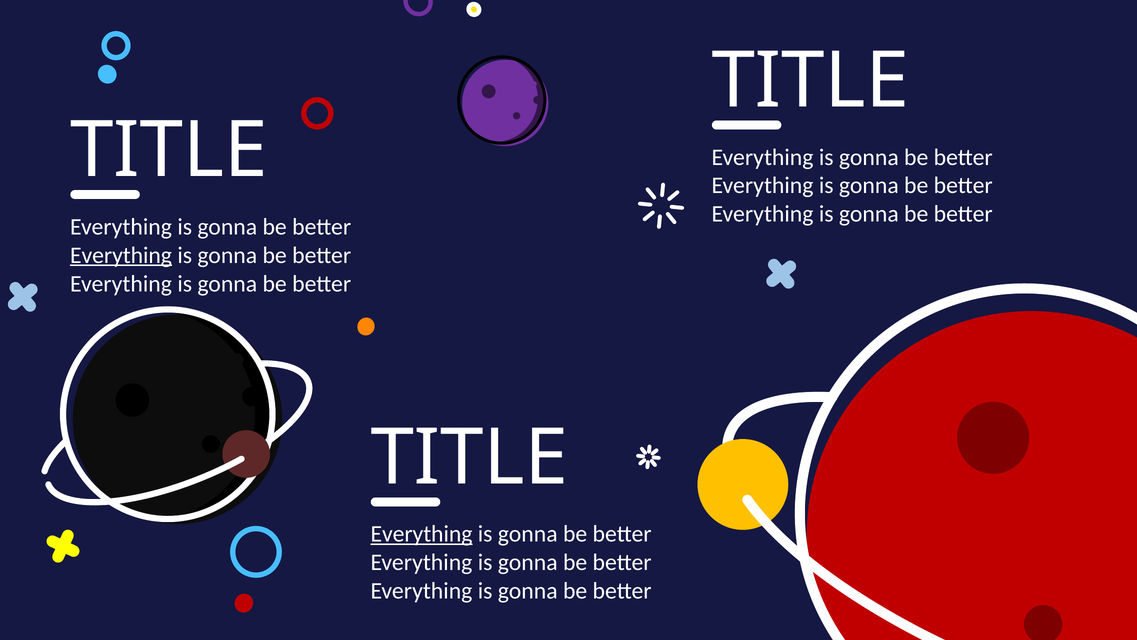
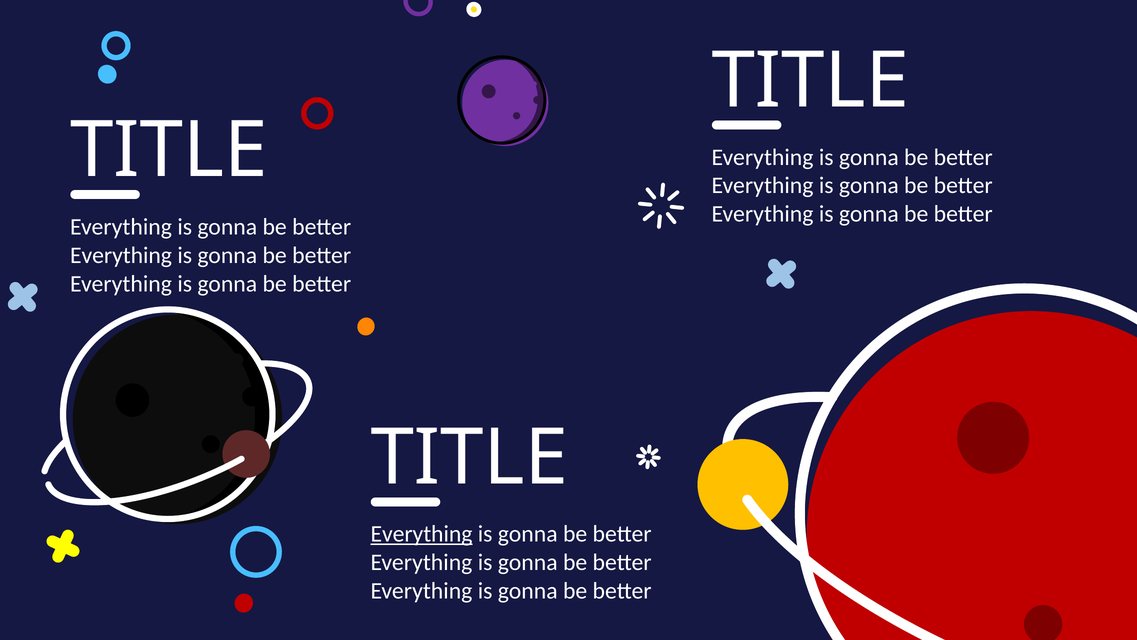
Everything at (121, 255) underline: present -> none
